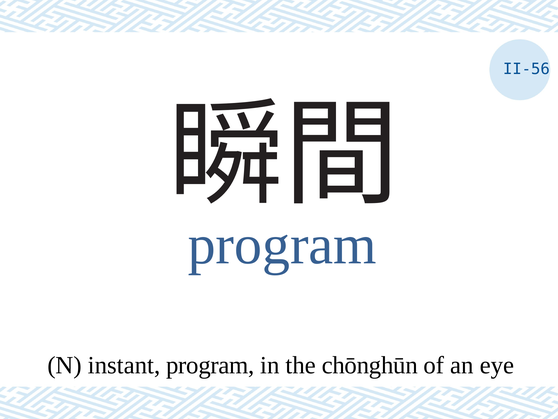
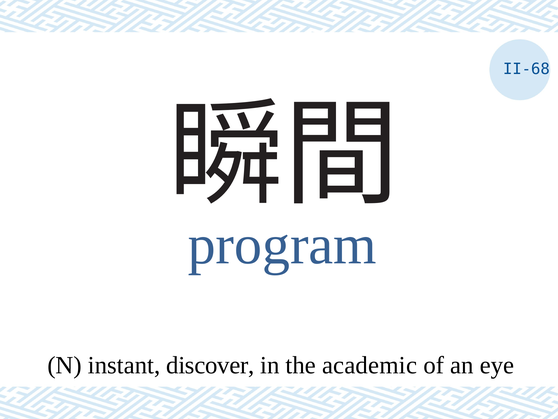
II-56: II-56 -> II-68
instant program: program -> discover
chōnghūn: chōnghūn -> academic
